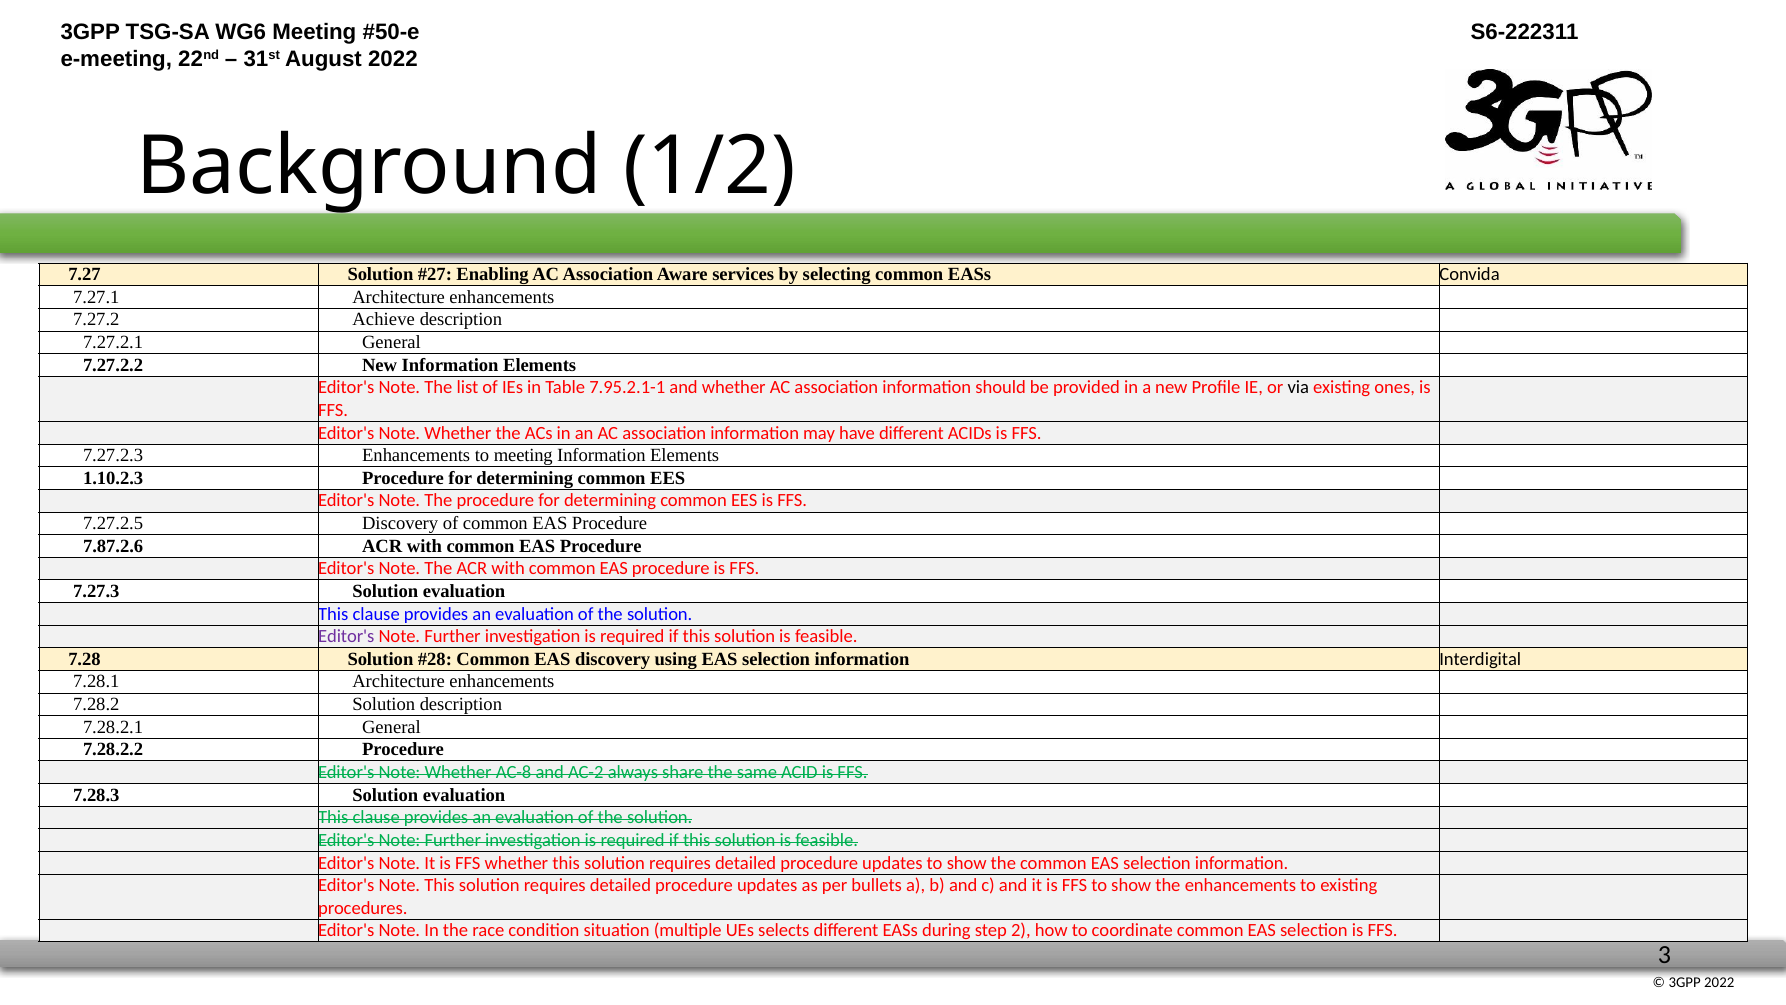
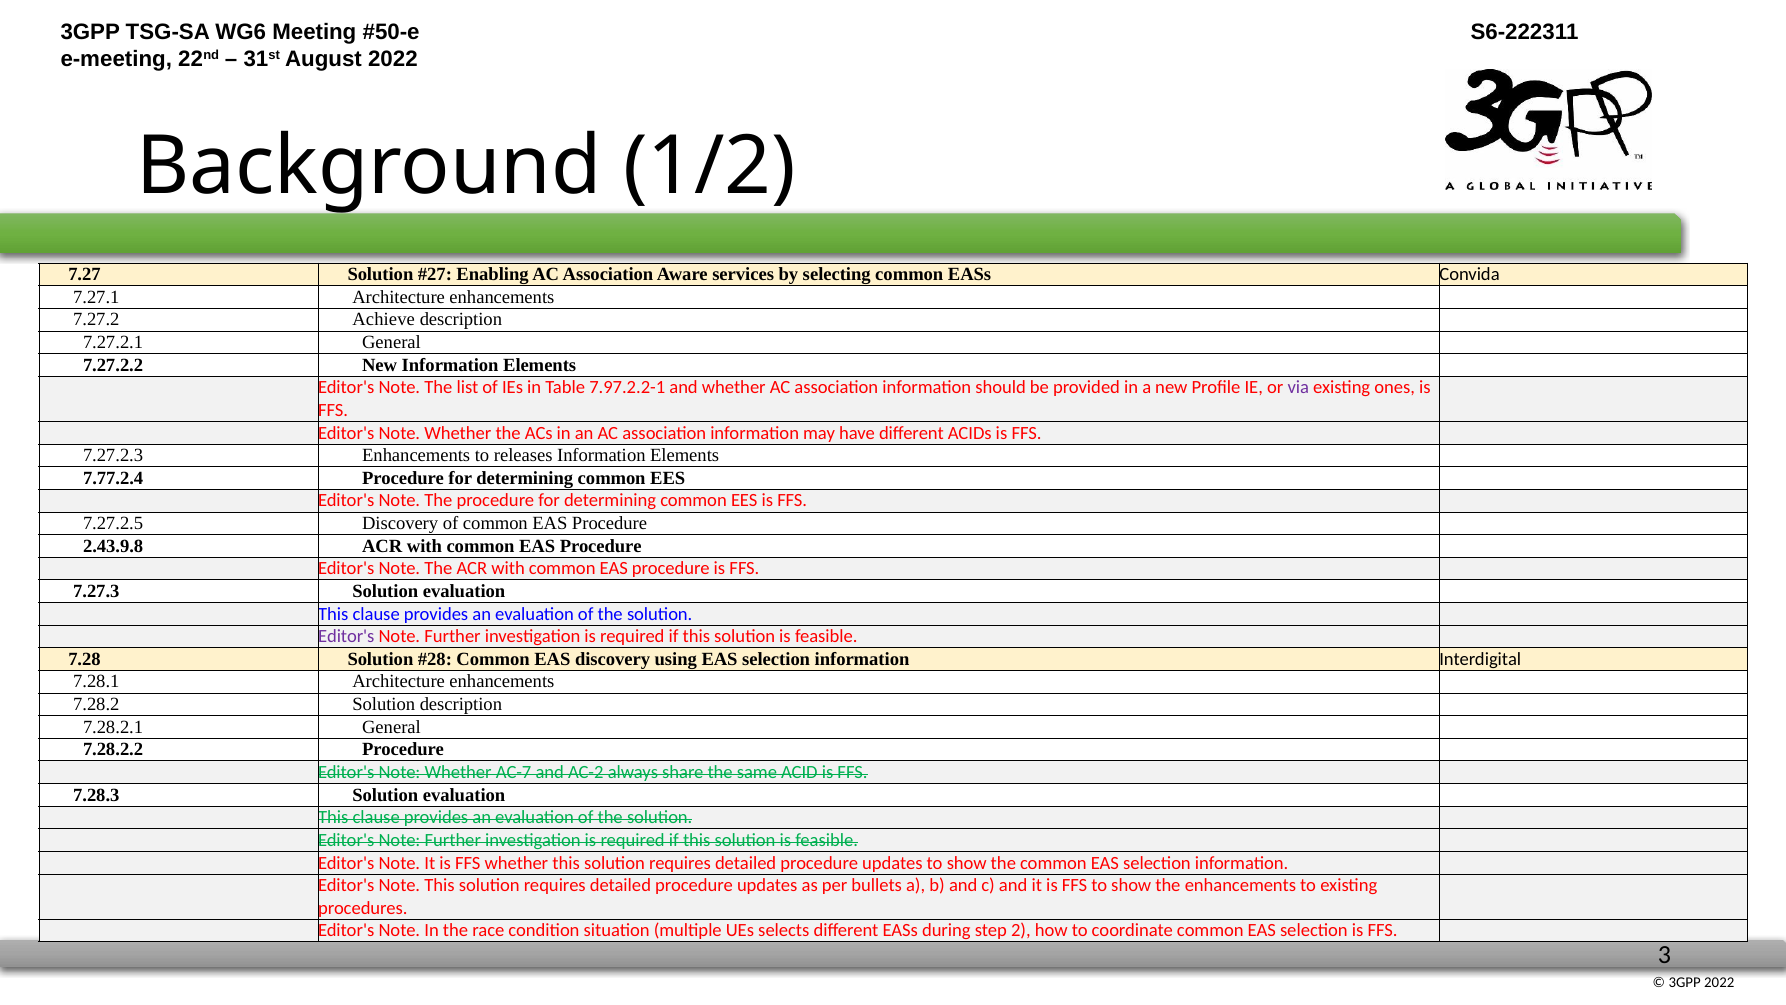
7.95.2.1-1: 7.95.2.1-1 -> 7.97.2.2-1
via colour: black -> purple
to meeting: meeting -> releases
1.10.2.3: 1.10.2.3 -> 7.77.2.4
7.87.2.6: 7.87.2.6 -> 2.43.9.8
AC-8: AC-8 -> AC-7
